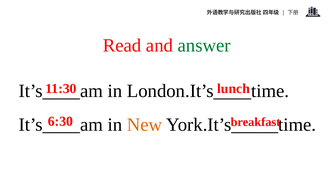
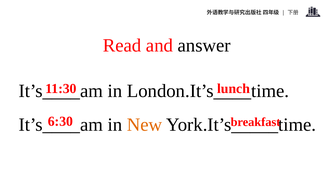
answer colour: green -> black
